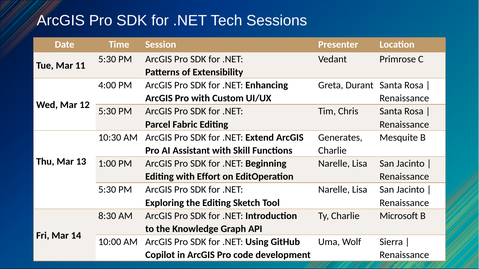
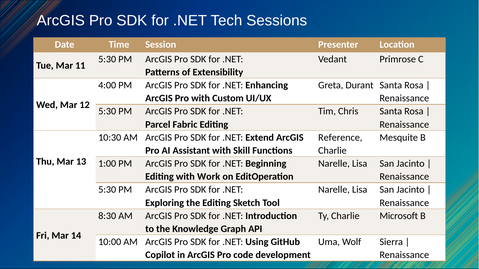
Generates: Generates -> Reference
Effort: Effort -> Work
